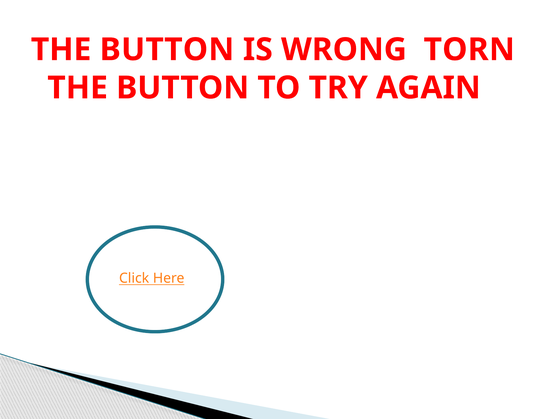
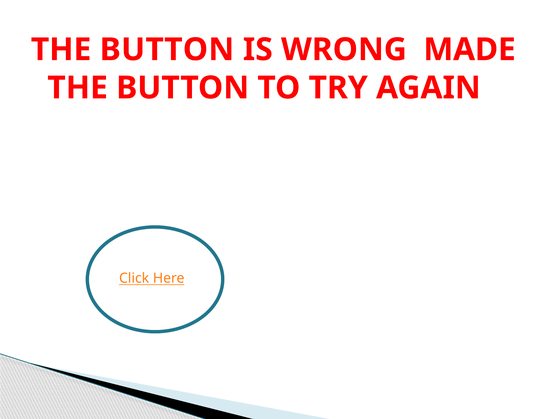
TORN: TORN -> MADE
